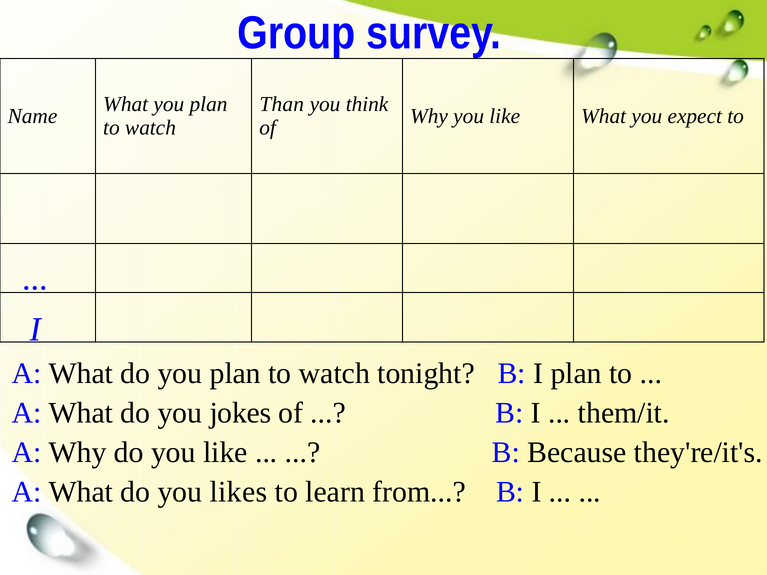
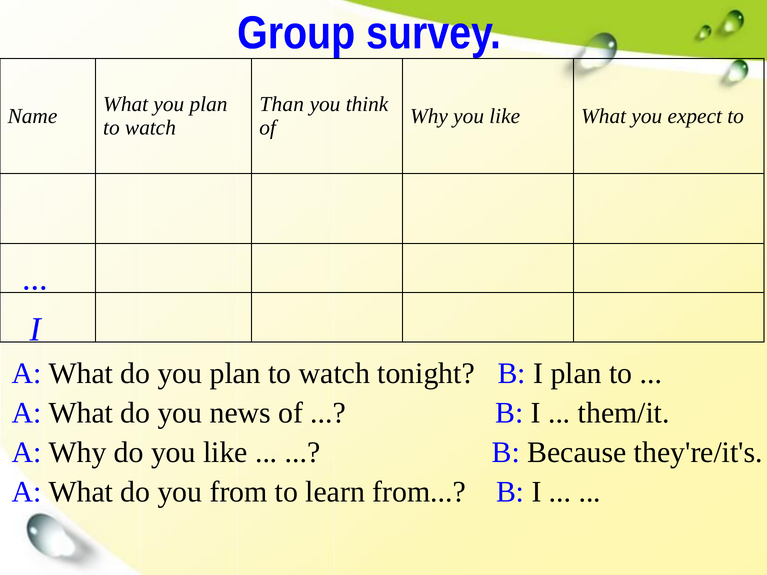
jokes: jokes -> news
you likes: likes -> from
